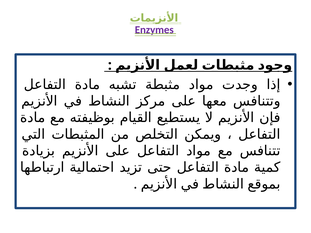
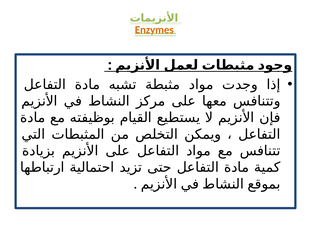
Enzymes colour: purple -> orange
